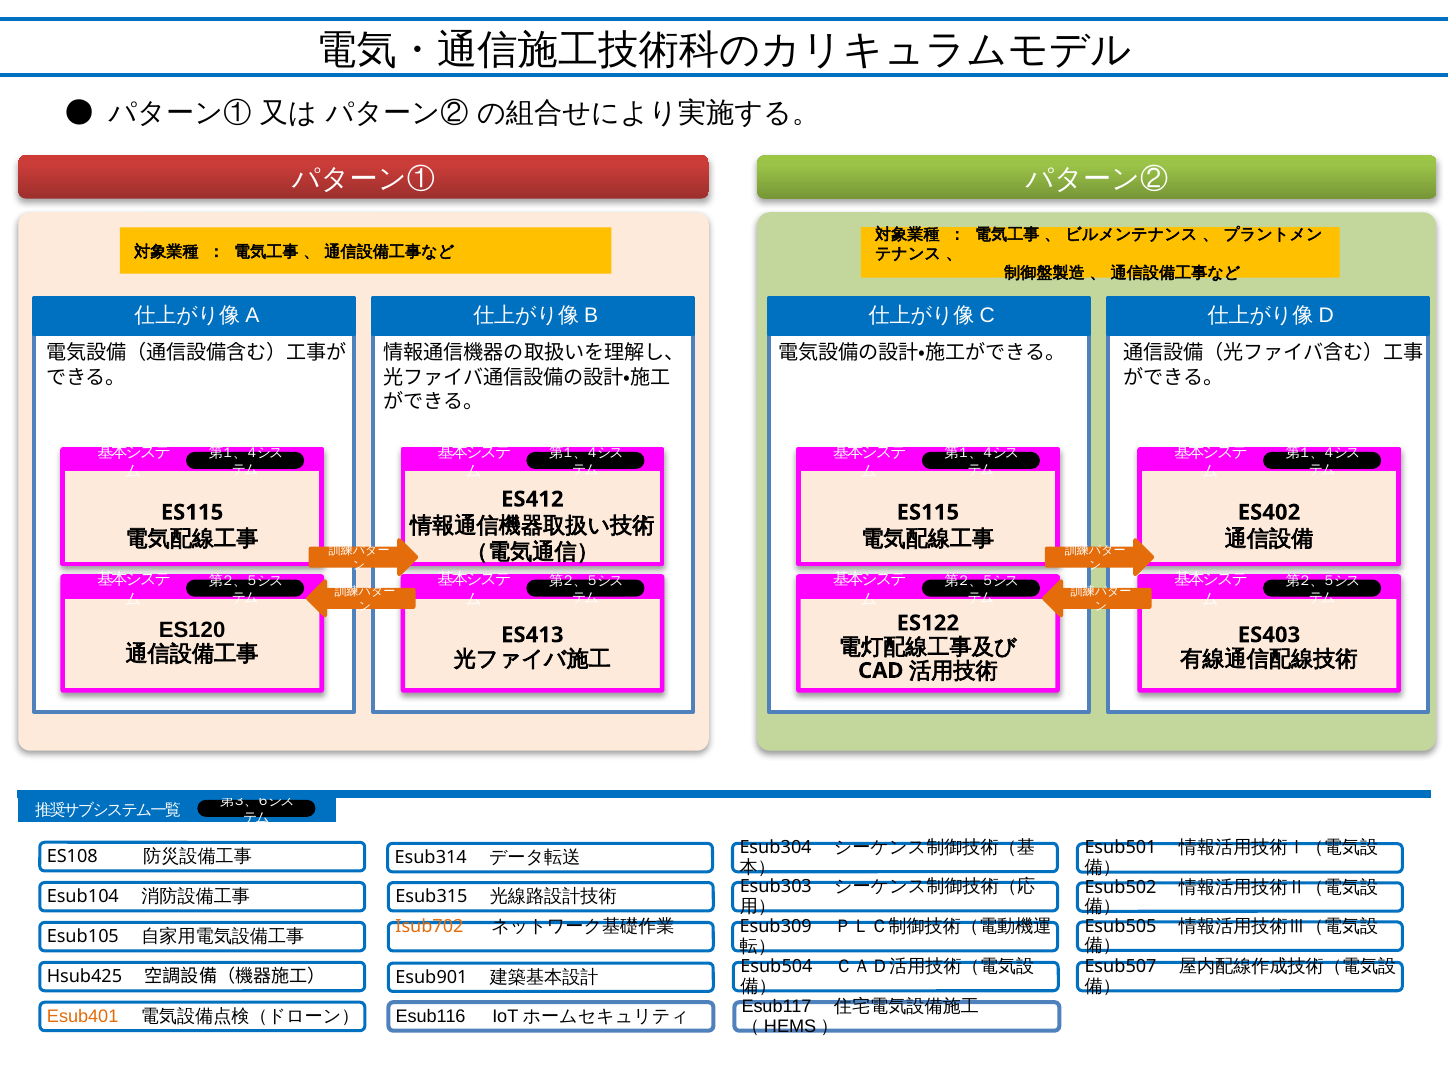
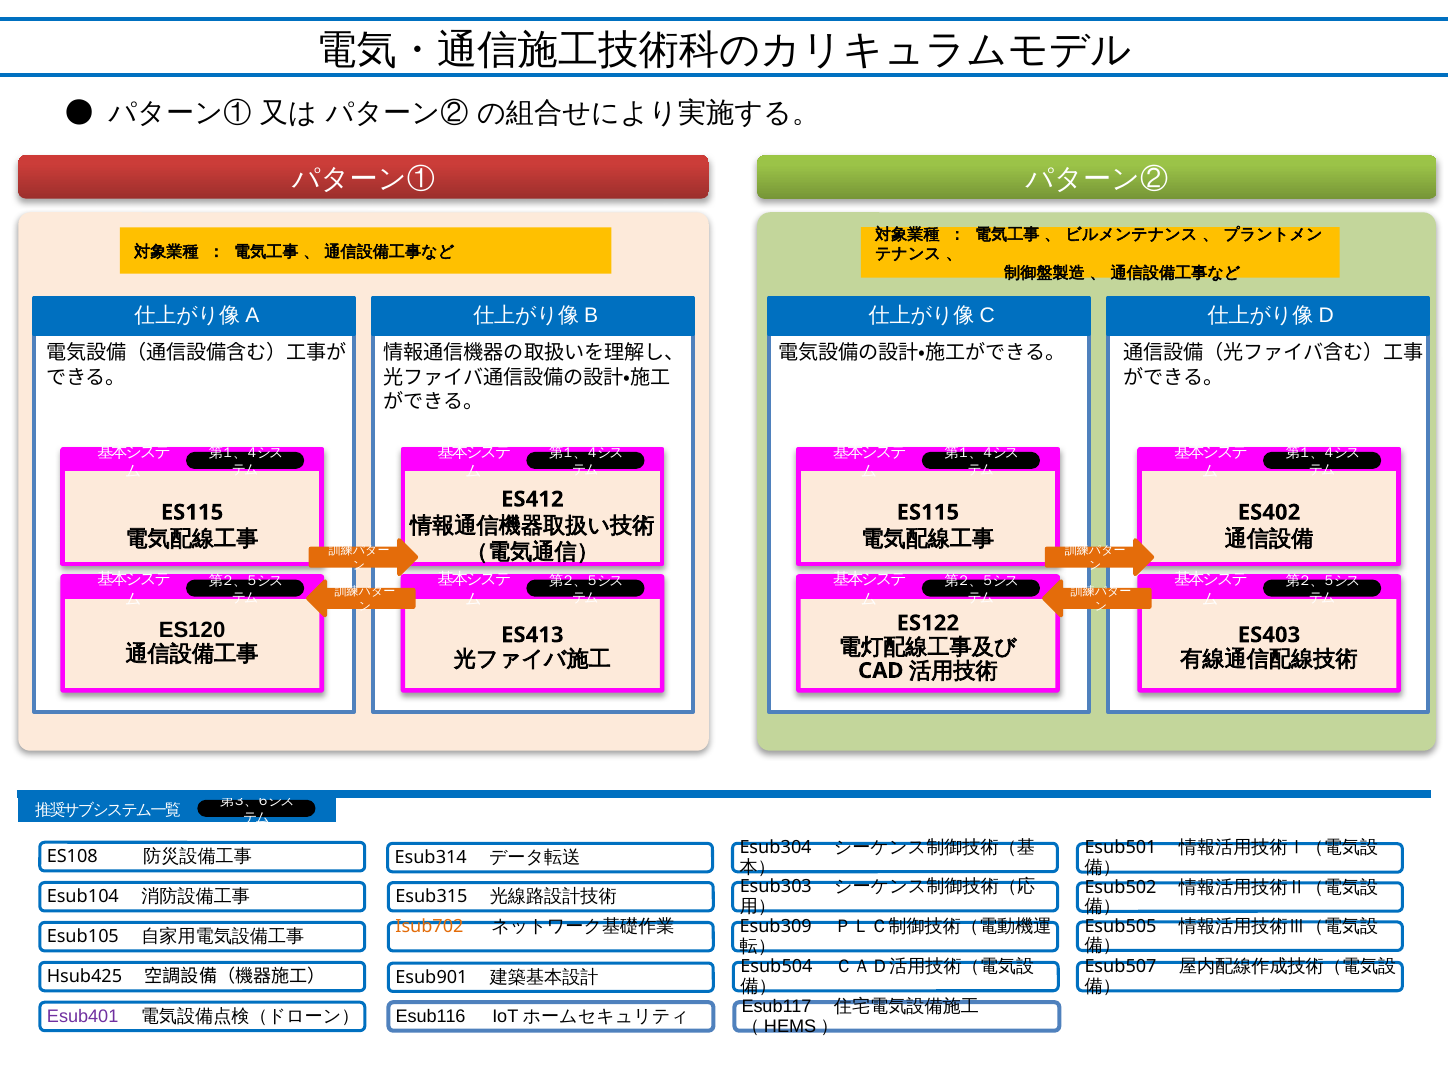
Esub401 colour: orange -> purple
